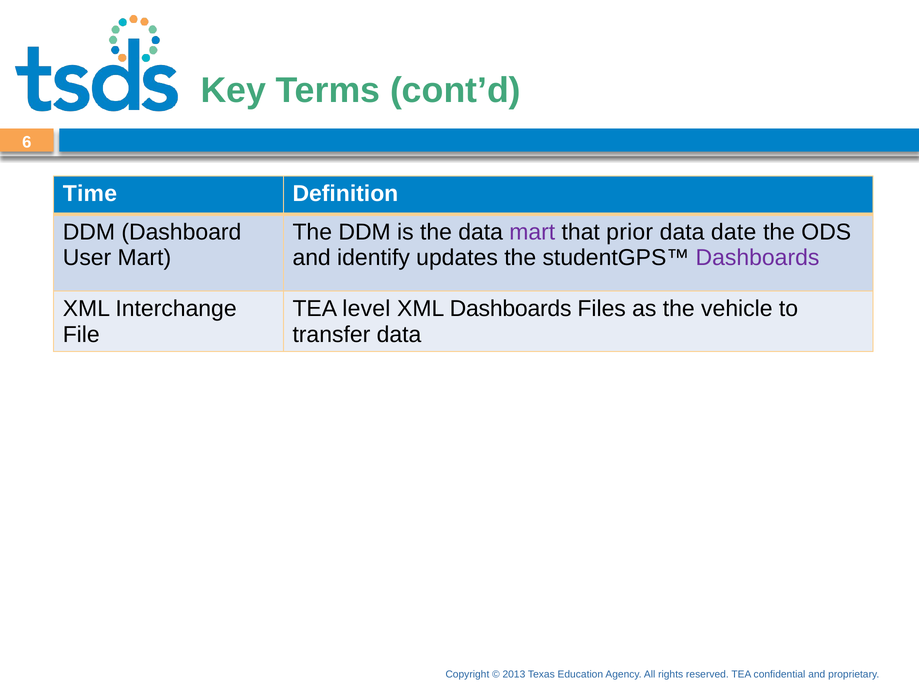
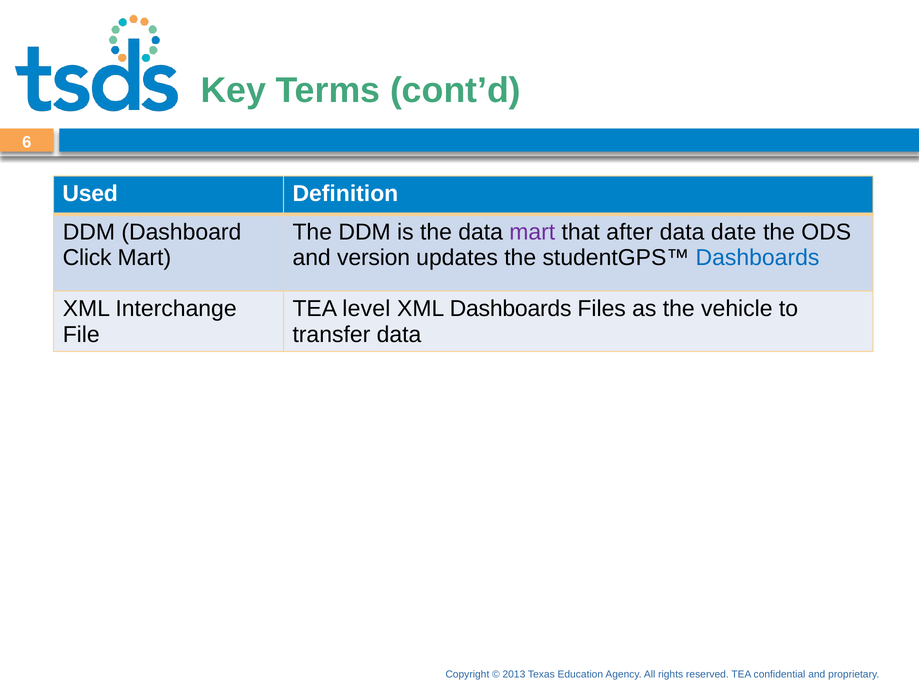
Time: Time -> Used
prior: prior -> after
User at (87, 258): User -> Click
identify: identify -> version
Dashboards at (758, 258) colour: purple -> blue
